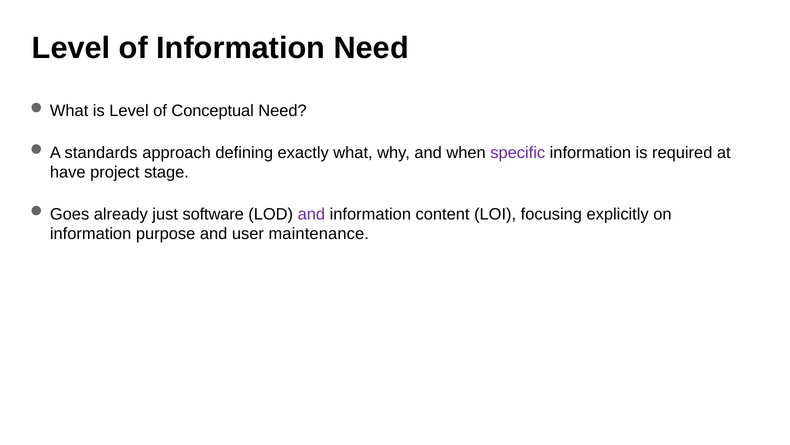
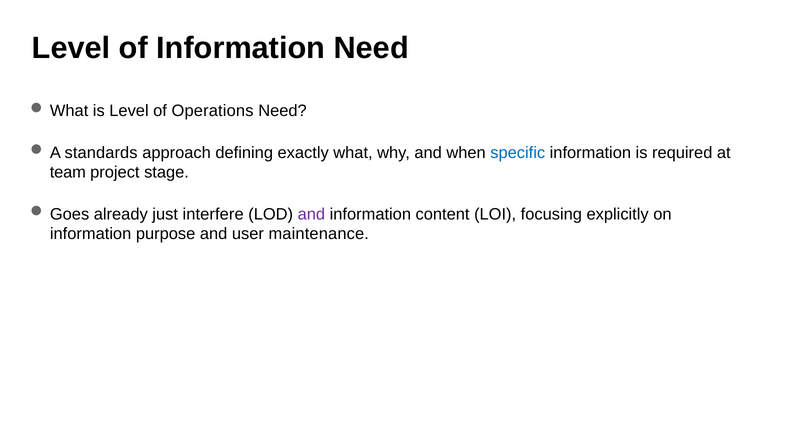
Conceptual: Conceptual -> Operations
specific colour: purple -> blue
have: have -> team
software: software -> interfere
